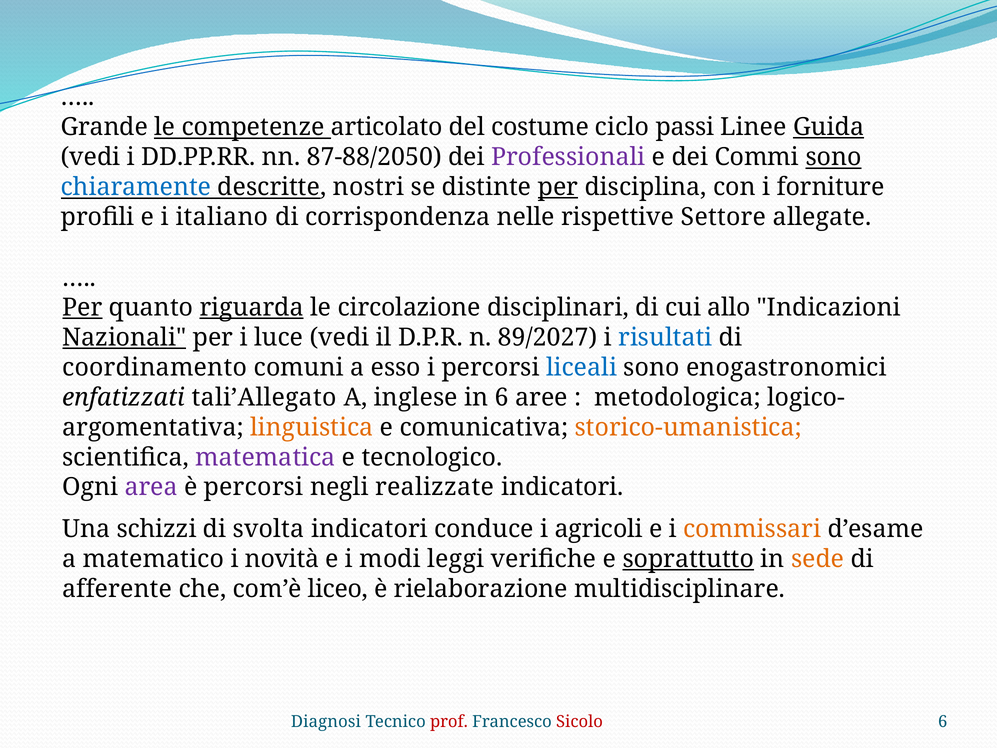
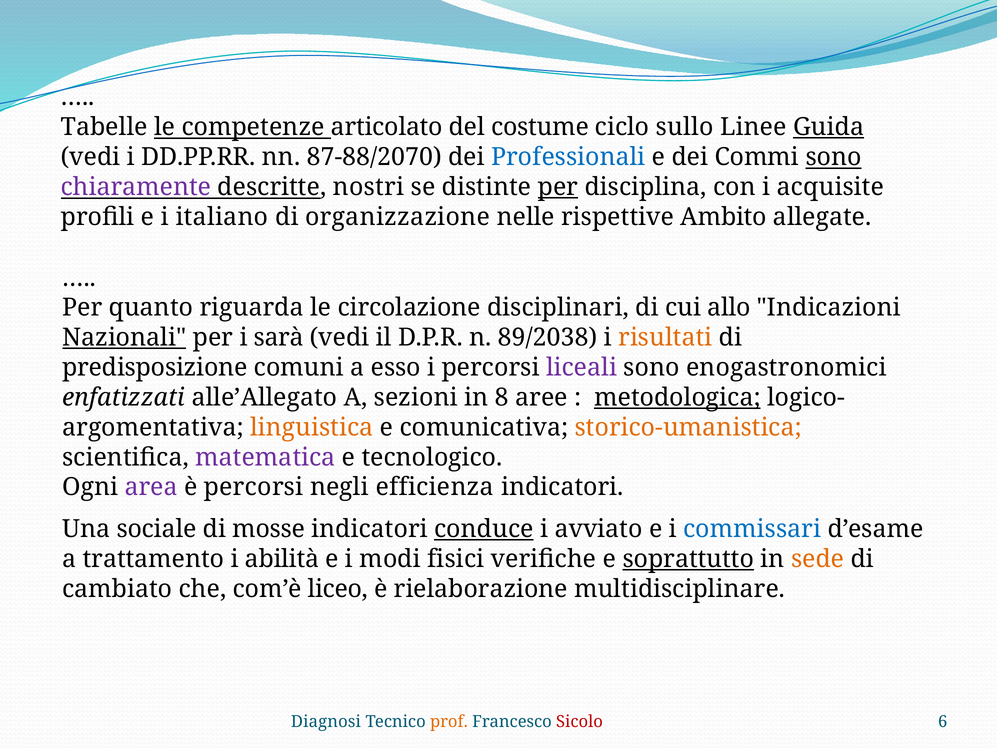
Grande: Grande -> Tabelle
passi: passi -> sullo
87-88/2050: 87-88/2050 -> 87-88/2070
Professionali colour: purple -> blue
chiaramente colour: blue -> purple
forniture: forniture -> acquisite
corrispondenza: corrispondenza -> organizzazione
Settore: Settore -> Ambito
Per at (82, 308) underline: present -> none
riguarda underline: present -> none
luce: luce -> sarà
89/2027: 89/2027 -> 89/2038
risultati colour: blue -> orange
coordinamento: coordinamento -> predisposizione
liceali colour: blue -> purple
tali’Allegato: tali’Allegato -> alle’Allegato
inglese: inglese -> sezioni
in 6: 6 -> 8
metodologica underline: none -> present
realizzate: realizzate -> efficienza
schizzi: schizzi -> sociale
svolta: svolta -> mosse
conduce underline: none -> present
agricoli: agricoli -> avviato
commissari colour: orange -> blue
matematico: matematico -> trattamento
novità: novità -> abilità
leggi: leggi -> fisici
afferente: afferente -> cambiato
prof colour: red -> orange
